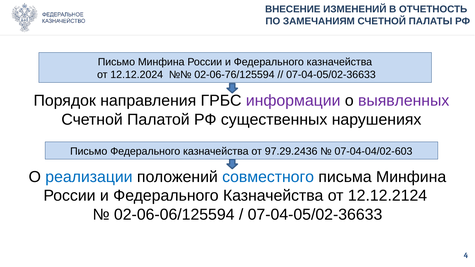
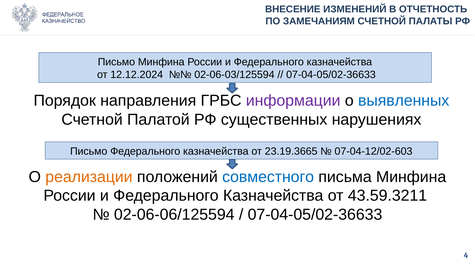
02-06-76/125594: 02-06-76/125594 -> 02-06-03/125594
выявленных colour: purple -> blue
97.29.2436: 97.29.2436 -> 23.19.3665
07-04-04/02-603: 07-04-04/02-603 -> 07-04-12/02-603
реализации colour: blue -> orange
12.12.2124: 12.12.2124 -> 43.59.3211
